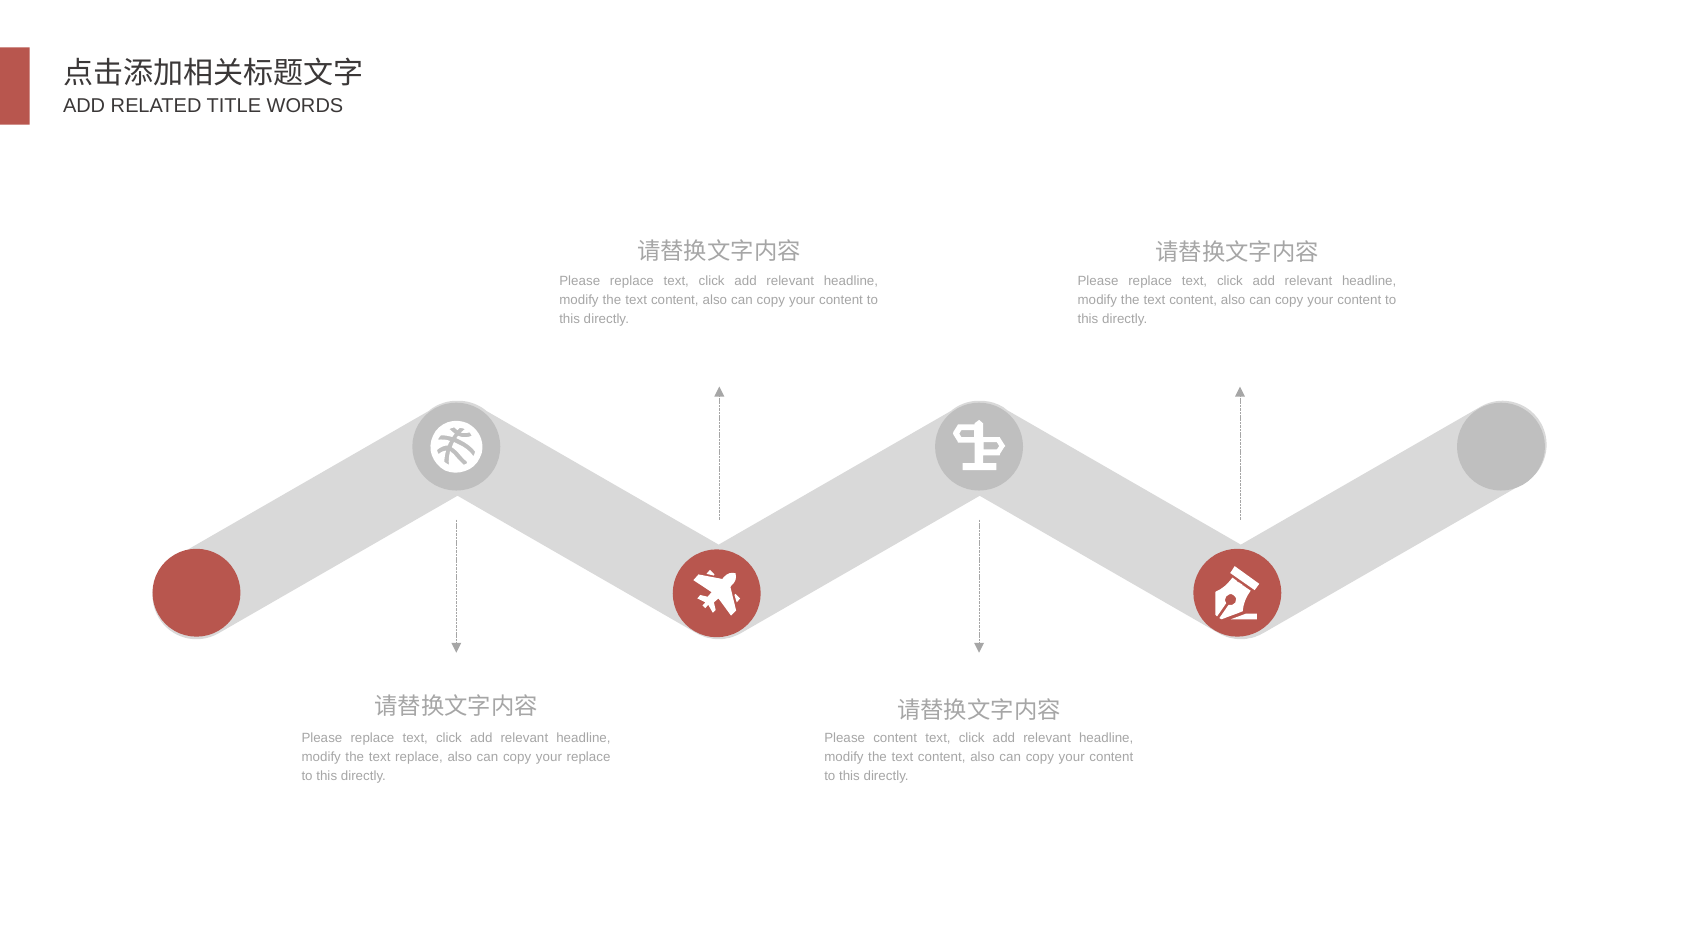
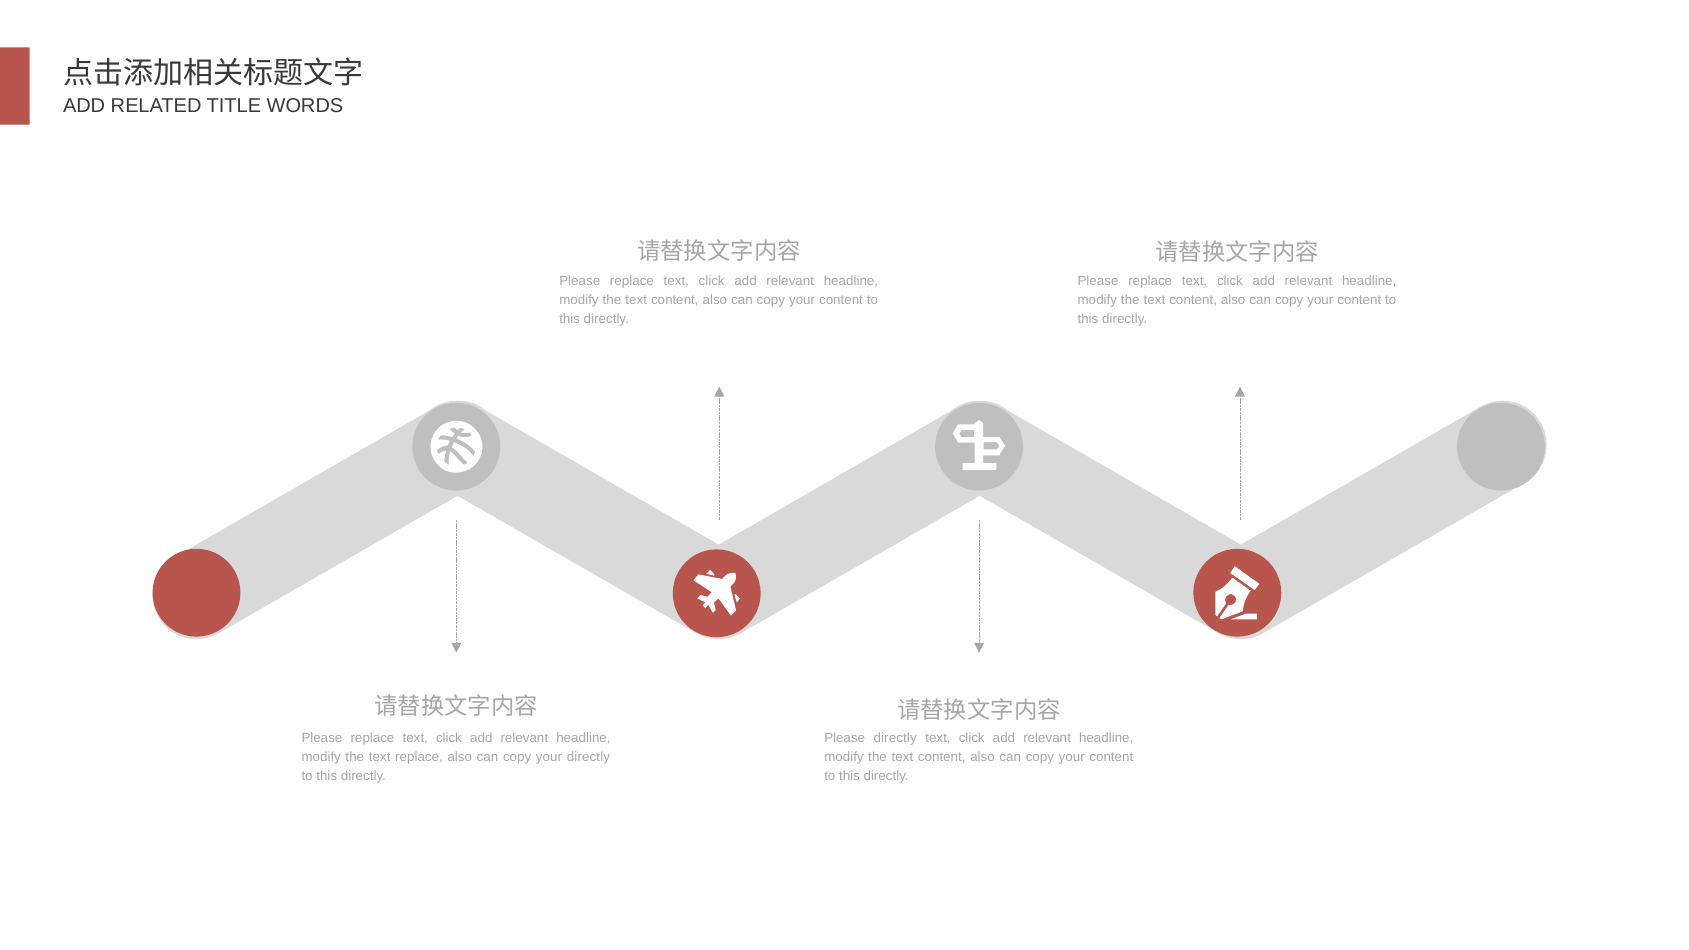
Please content: content -> directly
your replace: replace -> directly
